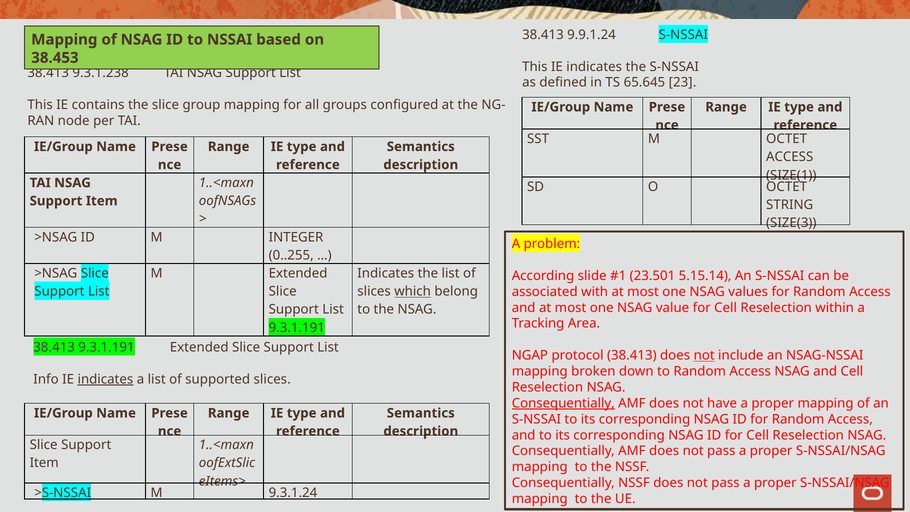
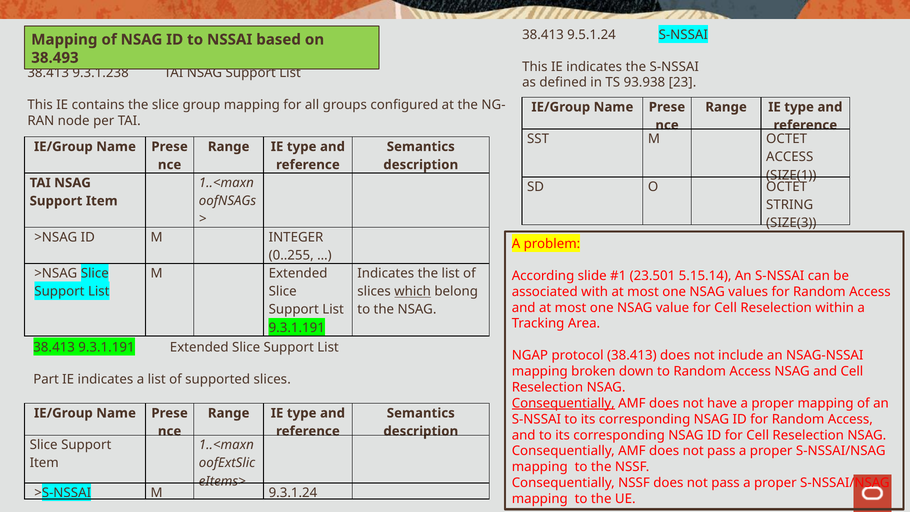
9.9.1.24: 9.9.1.24 -> 9.5.1.24
38.453: 38.453 -> 38.493
65.645: 65.645 -> 93.938
not at (704, 355) underline: present -> none
Info: Info -> Part
indicates at (105, 379) underline: present -> none
